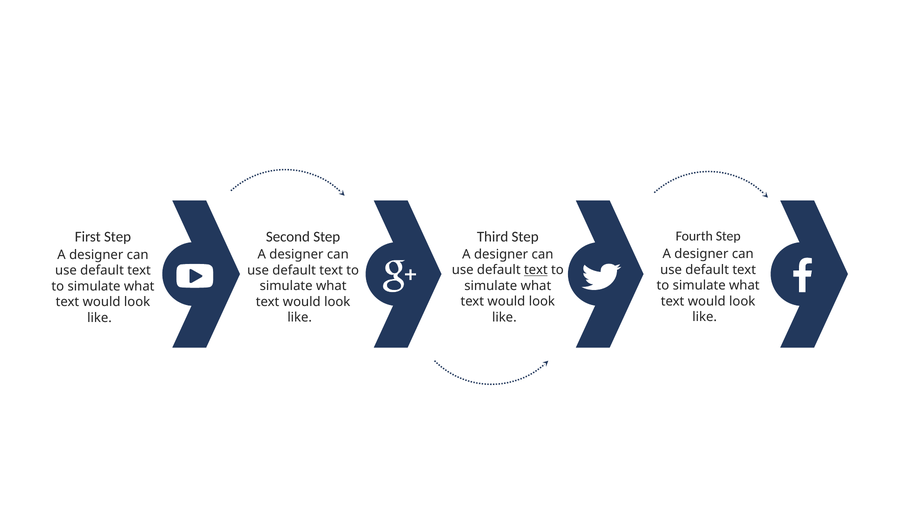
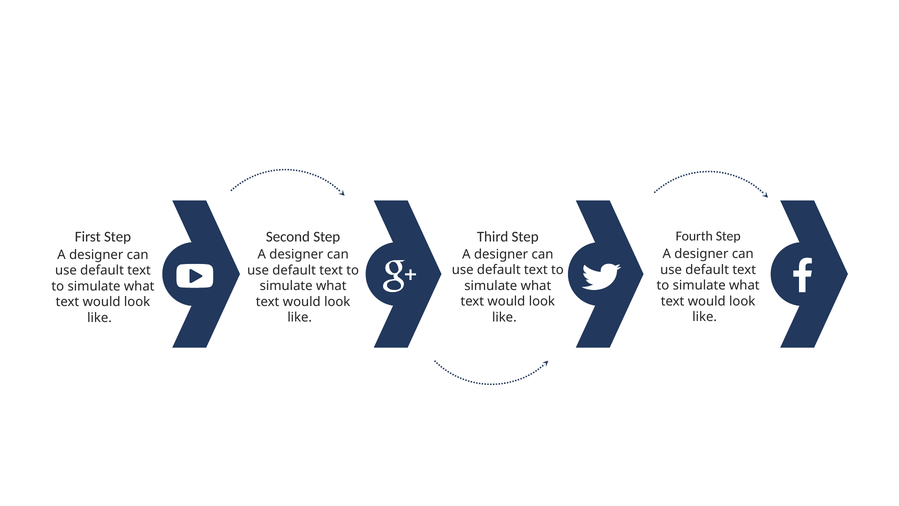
text at (536, 270) underline: present -> none
